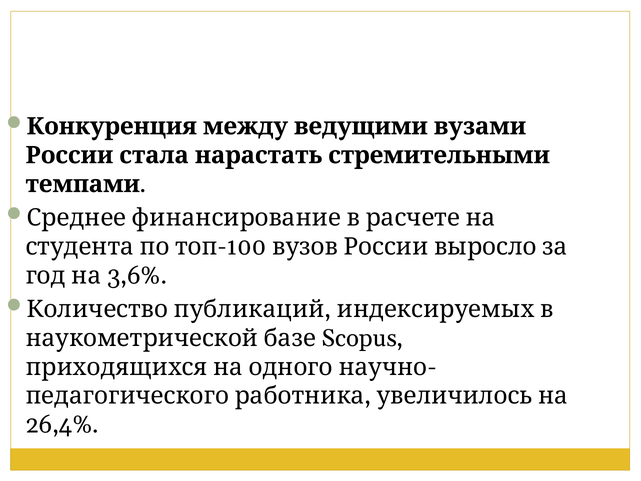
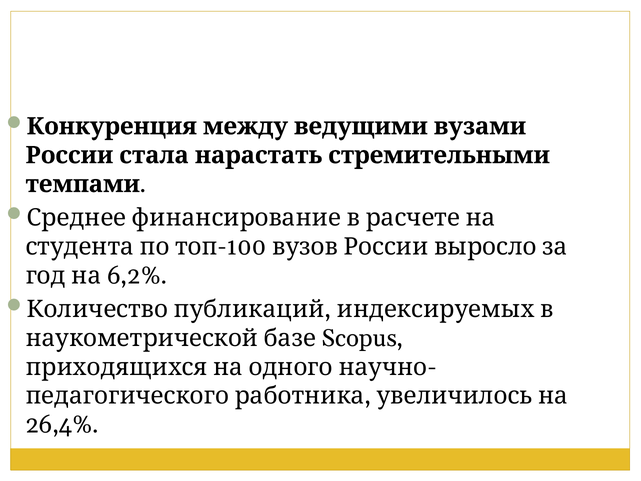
3,6%: 3,6% -> 6,2%
